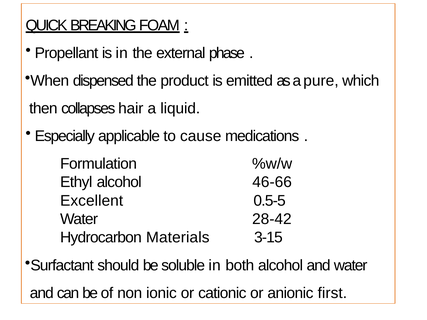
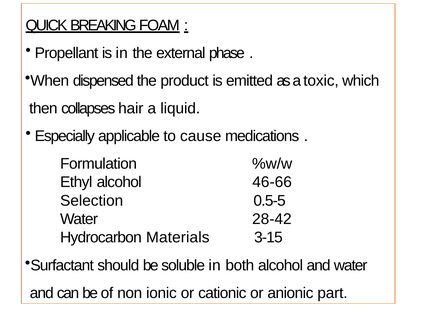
pure: pure -> toxic
Excellent: Excellent -> Selection
first: first -> part
